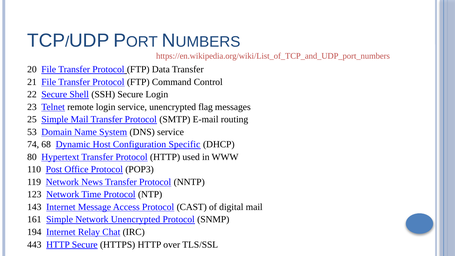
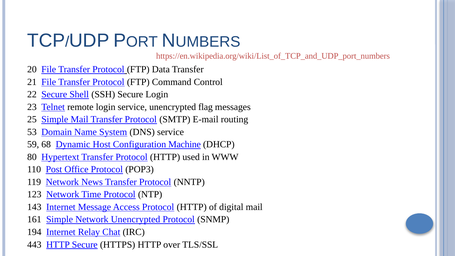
74: 74 -> 59
Specific: Specific -> Machine
Access Protocol CAST: CAST -> HTTP
